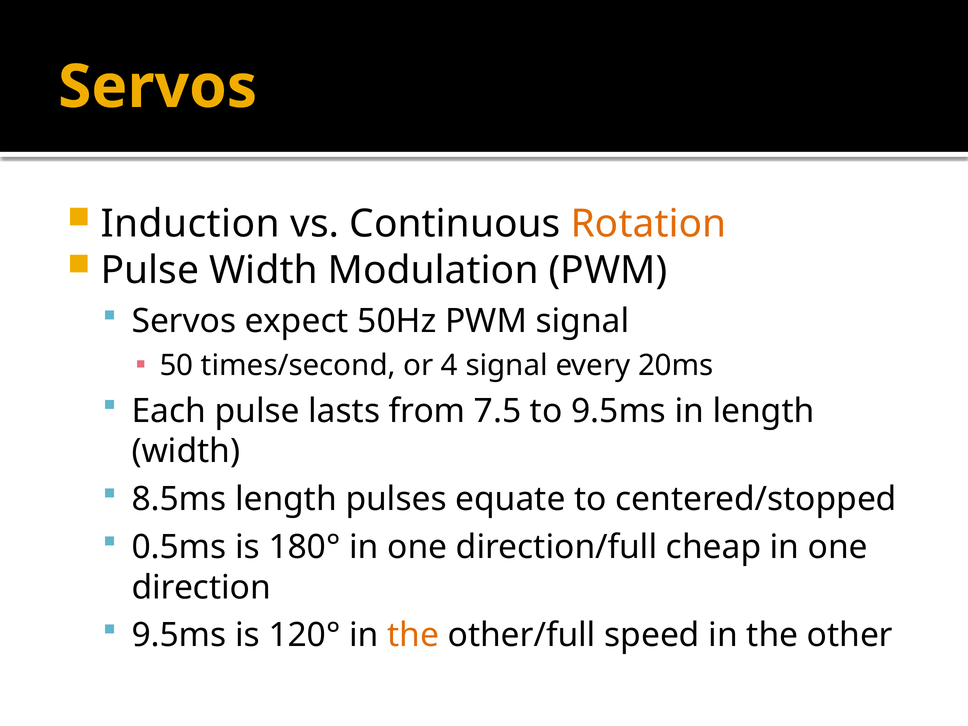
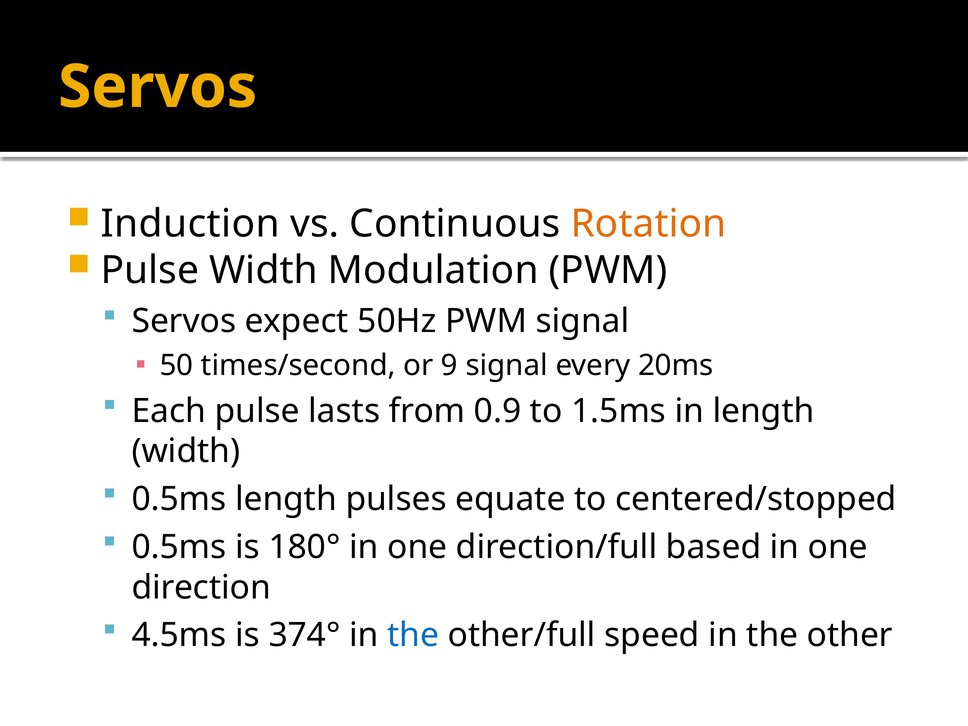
4: 4 -> 9
7.5: 7.5 -> 0.9
to 9.5ms: 9.5ms -> 1.5ms
8.5ms at (179, 499): 8.5ms -> 0.5ms
cheap: cheap -> based
9.5ms at (179, 635): 9.5ms -> 4.5ms
120°: 120° -> 374°
the at (413, 635) colour: orange -> blue
